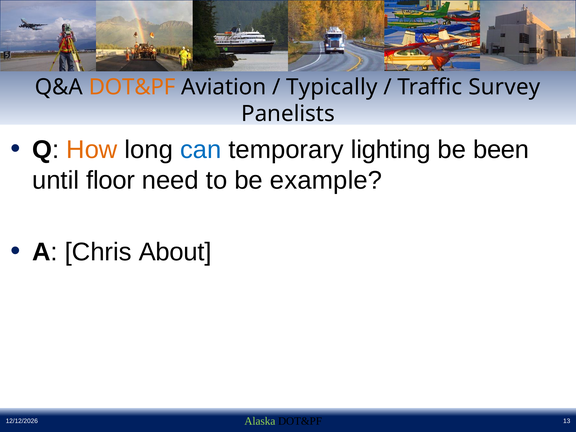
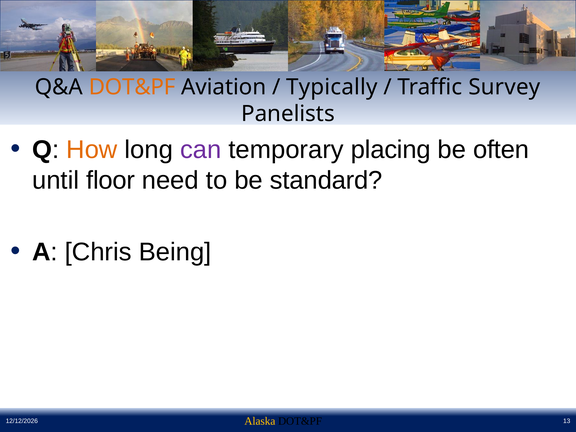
can colour: blue -> purple
lighting: lighting -> placing
been: been -> often
example: example -> standard
About: About -> Being
Alaska colour: light green -> yellow
